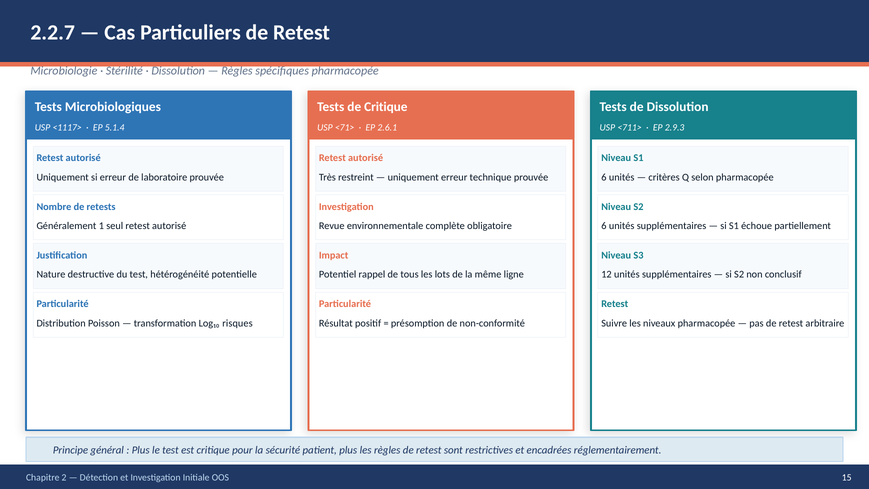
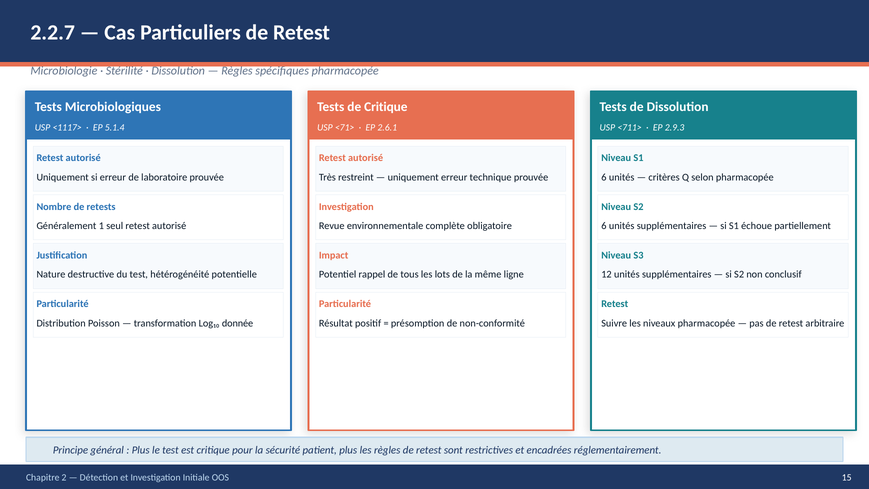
risques: risques -> donnée
